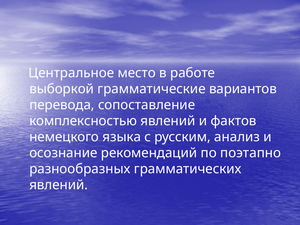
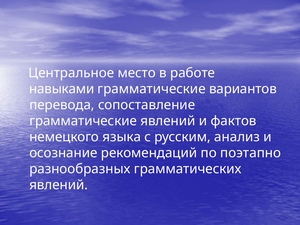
выборкой: выборкой -> навыками
комплексностью at (83, 121): комплексностью -> грамматические
